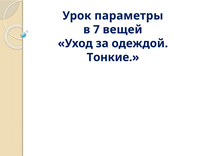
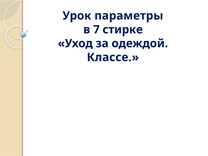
вещей: вещей -> стирке
Тонкие: Тонкие -> Классе
